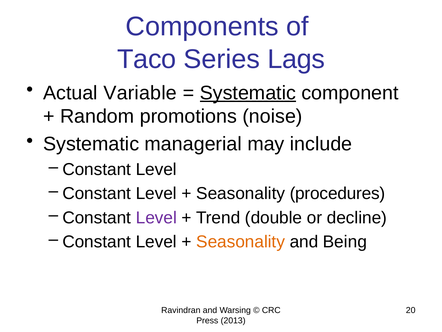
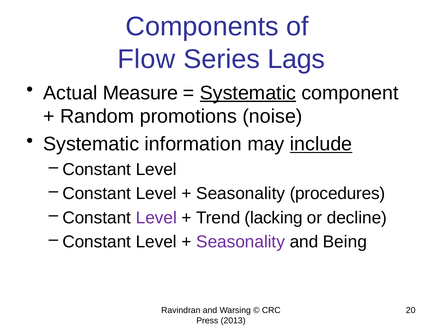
Taco: Taco -> Flow
Variable: Variable -> Measure
managerial: managerial -> information
include underline: none -> present
double: double -> lacking
Seasonality at (241, 241) colour: orange -> purple
